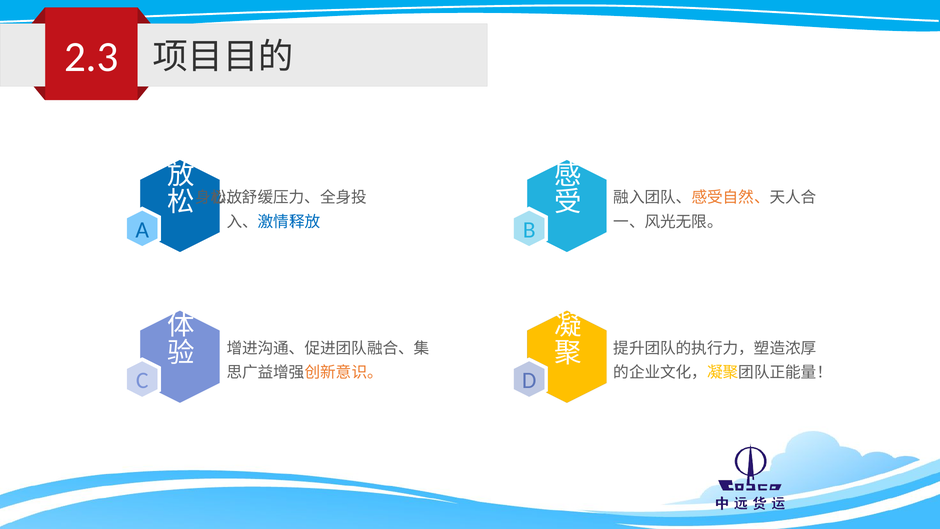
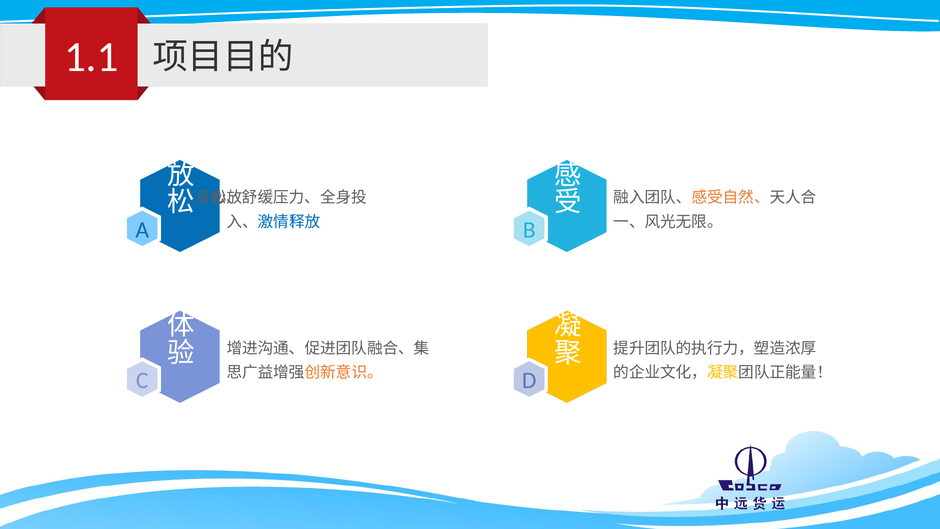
2.3: 2.3 -> 1.1
